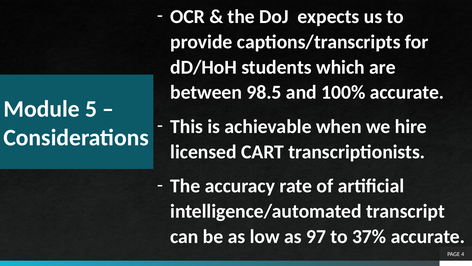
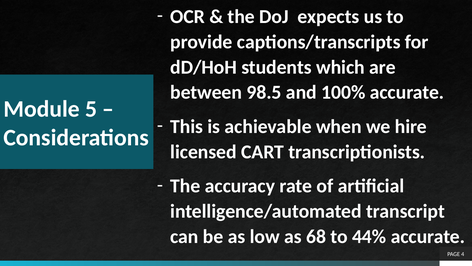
97: 97 -> 68
37%: 37% -> 44%
